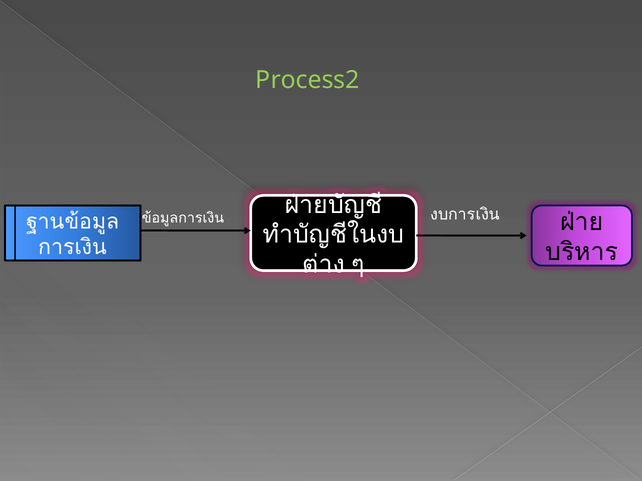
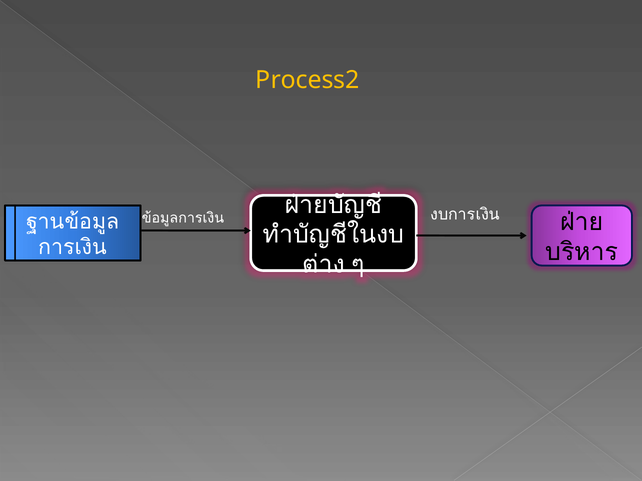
Process2 colour: light green -> yellow
